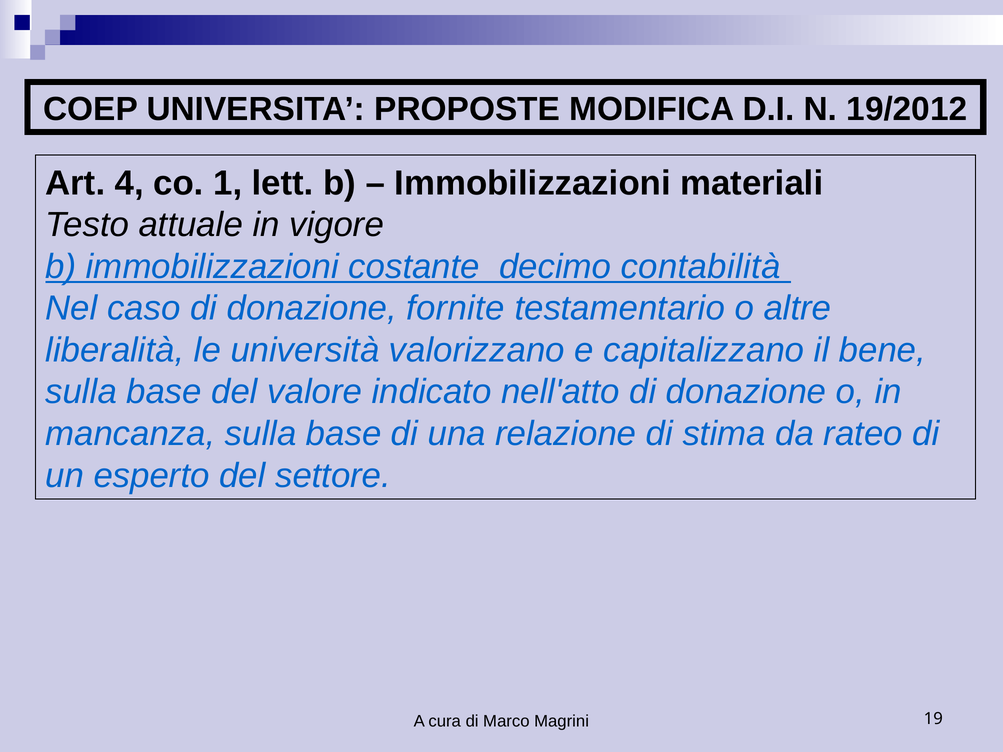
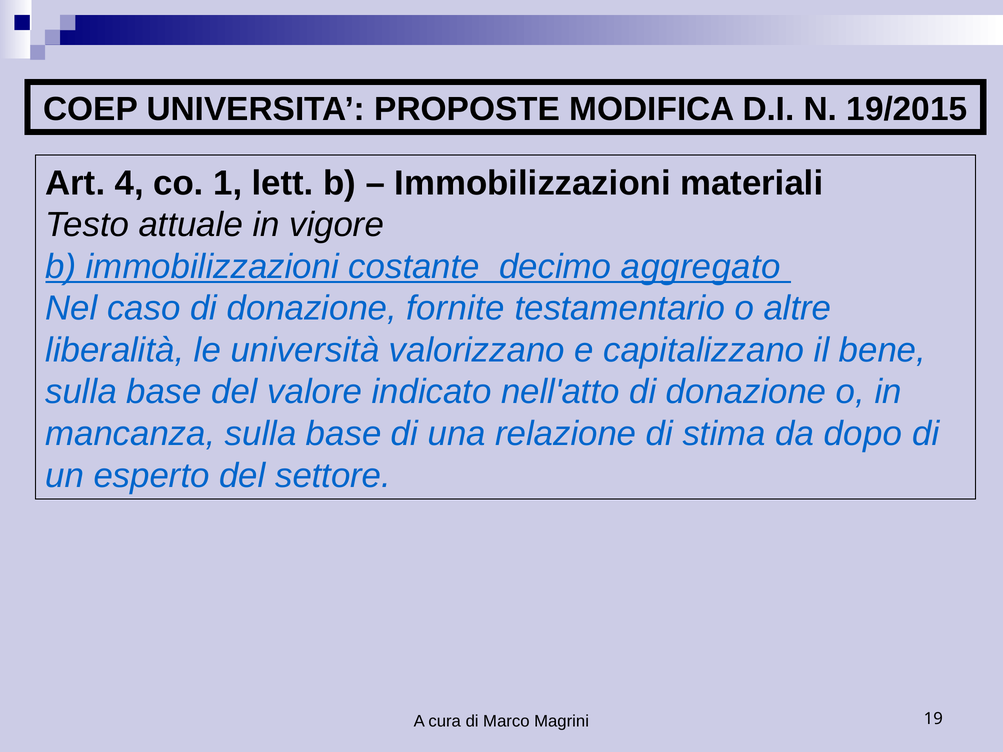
19/2012: 19/2012 -> 19/2015
contabilità: contabilità -> aggregato
rateo: rateo -> dopo
